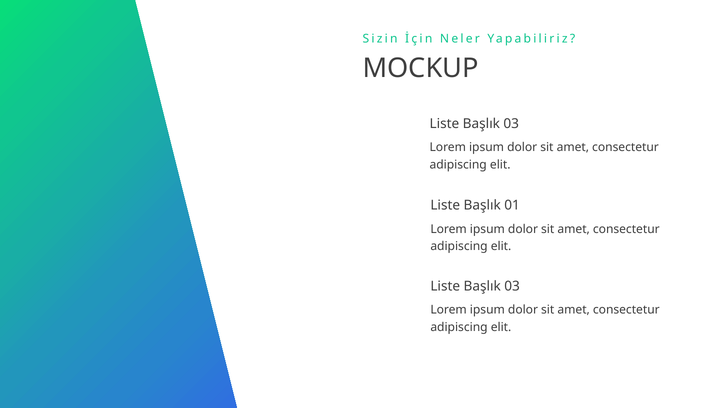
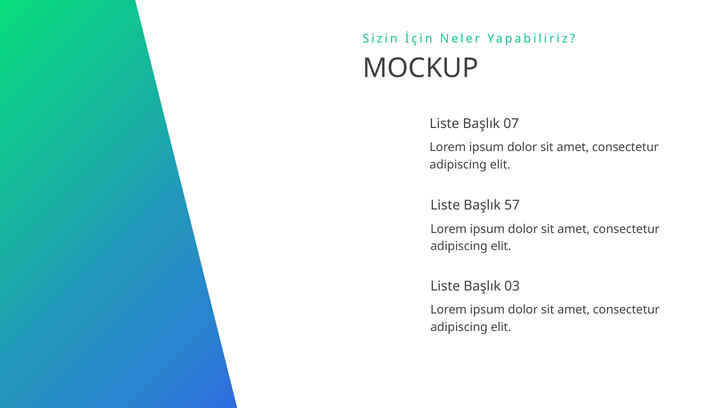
03 at (511, 124): 03 -> 07
01: 01 -> 57
